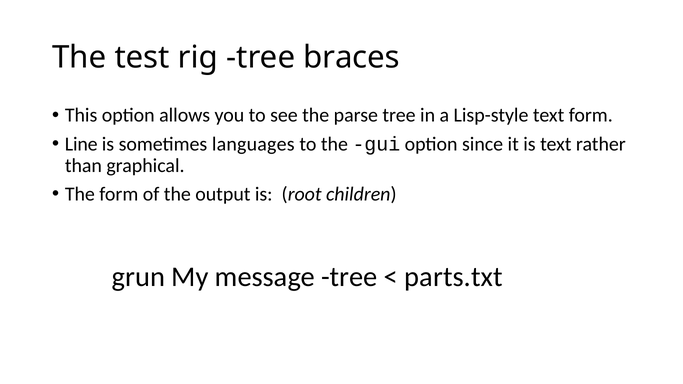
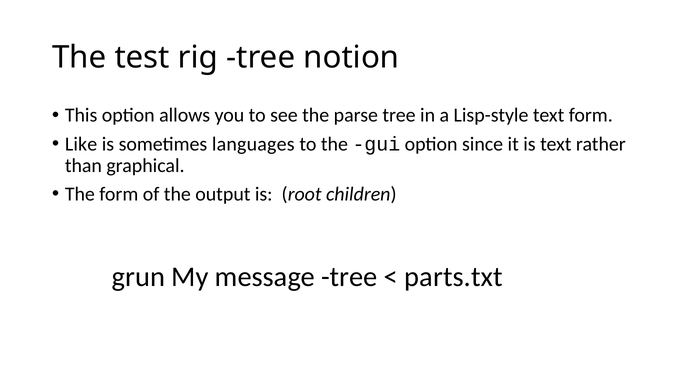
braces: braces -> notion
Line: Line -> Like
